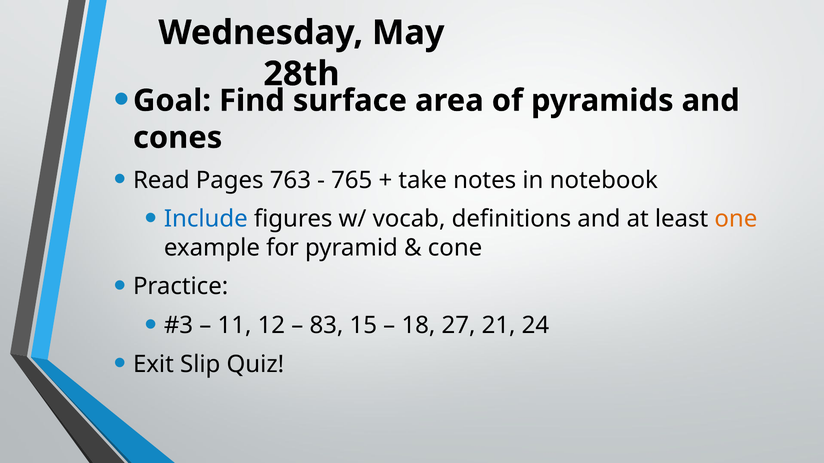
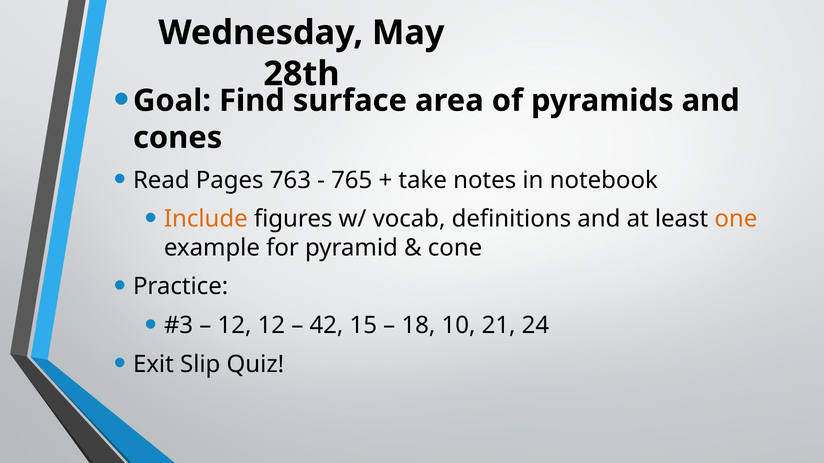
Include colour: blue -> orange
11 at (235, 326): 11 -> 12
83: 83 -> 42
27: 27 -> 10
